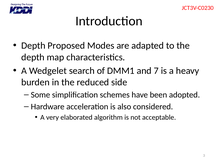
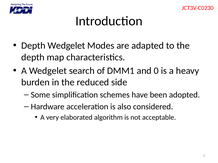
Depth Proposed: Proposed -> Wedgelet
7: 7 -> 0
